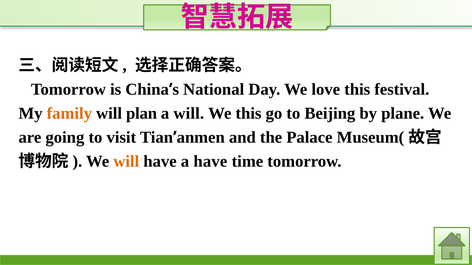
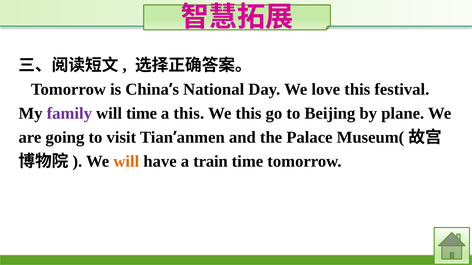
family colour: orange -> purple
will plan: plan -> time
a will: will -> this
a have: have -> train
